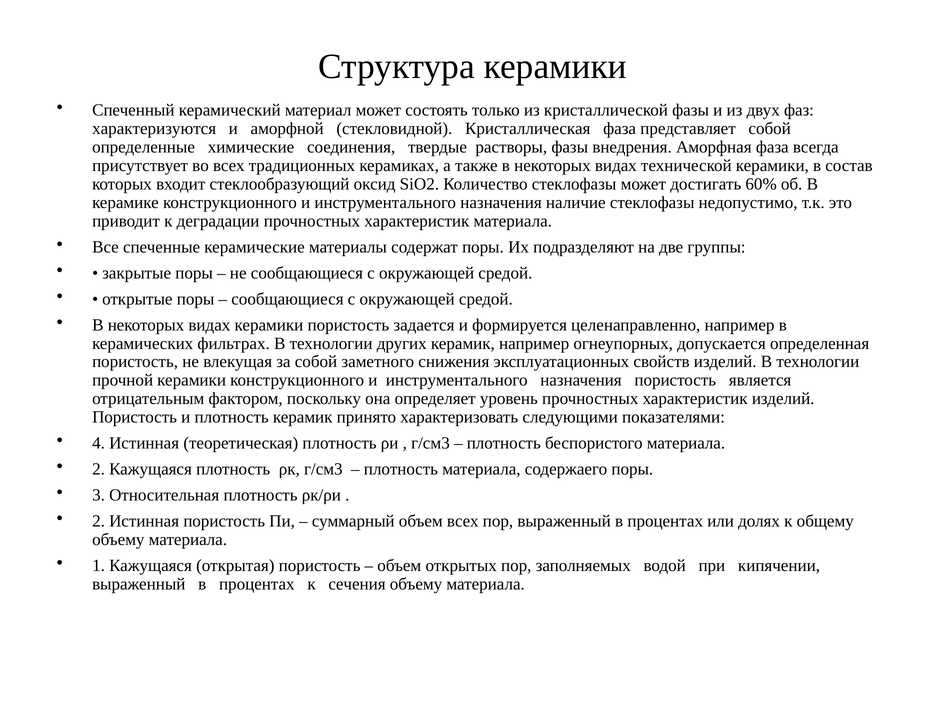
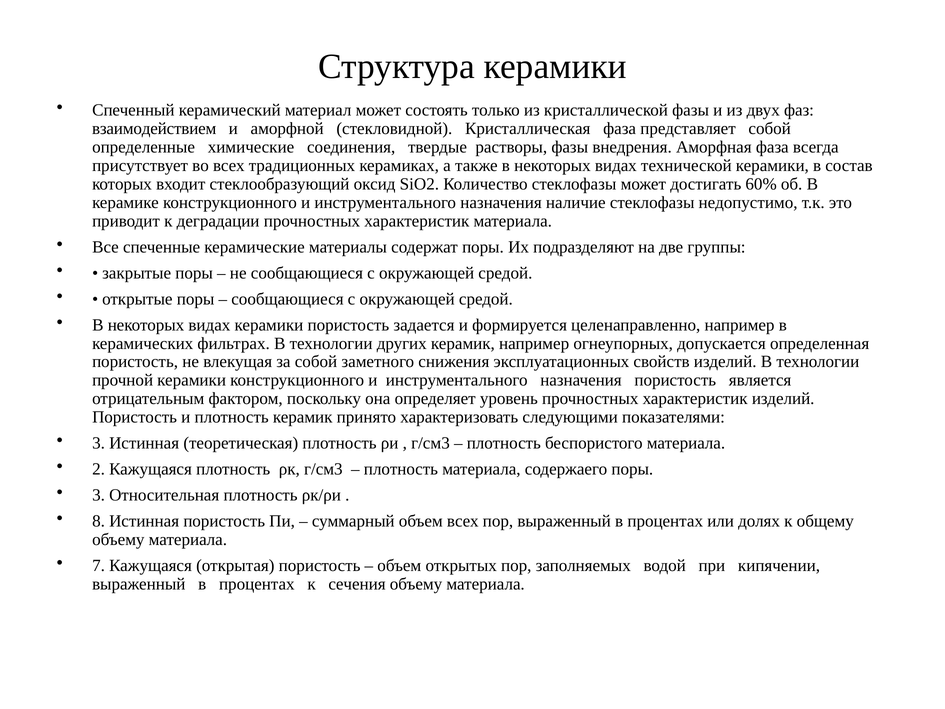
характеризуются: характеризуются -> взаимодействием
4 at (99, 443): 4 -> 3
2 at (99, 521): 2 -> 8
1: 1 -> 7
